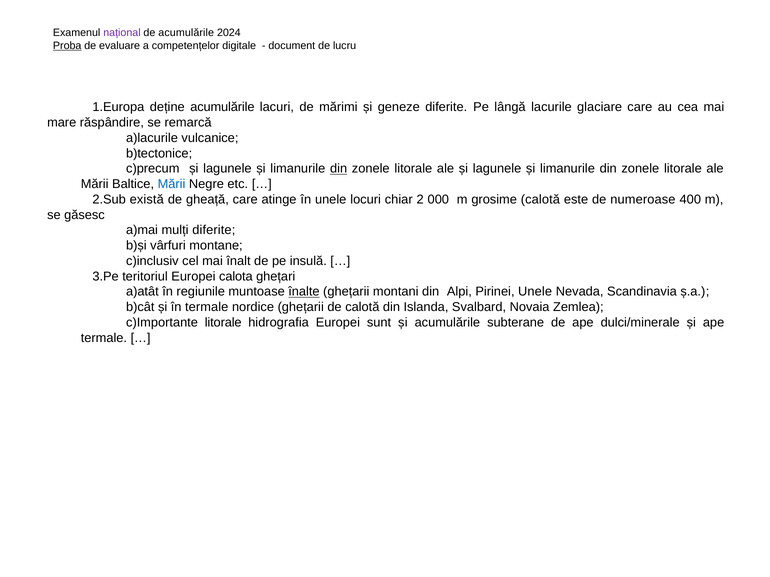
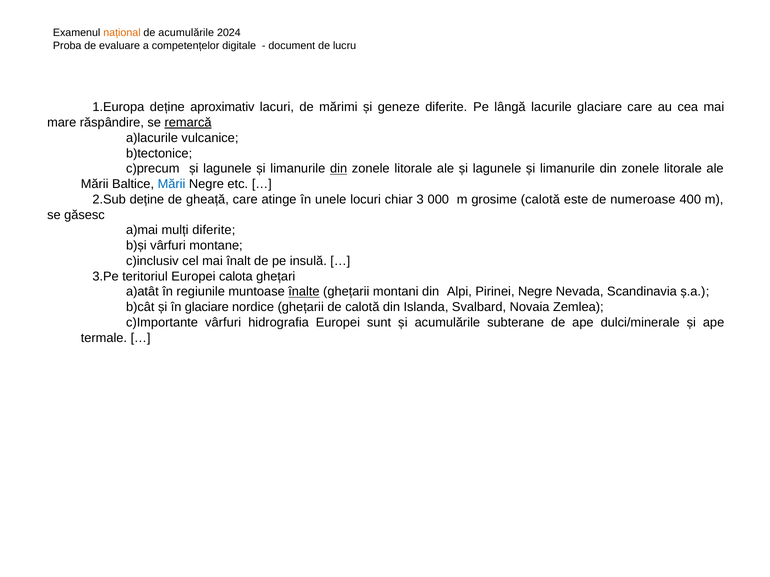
național colour: purple -> orange
Proba underline: present -> none
deține acumulările: acumulările -> aproximativ
remarcă underline: none -> present
există at (147, 200): există -> deține
2: 2 -> 3
Pirinei Unele: Unele -> Negre
în termale: termale -> glaciare
litorale at (223, 323): litorale -> vârfuri
